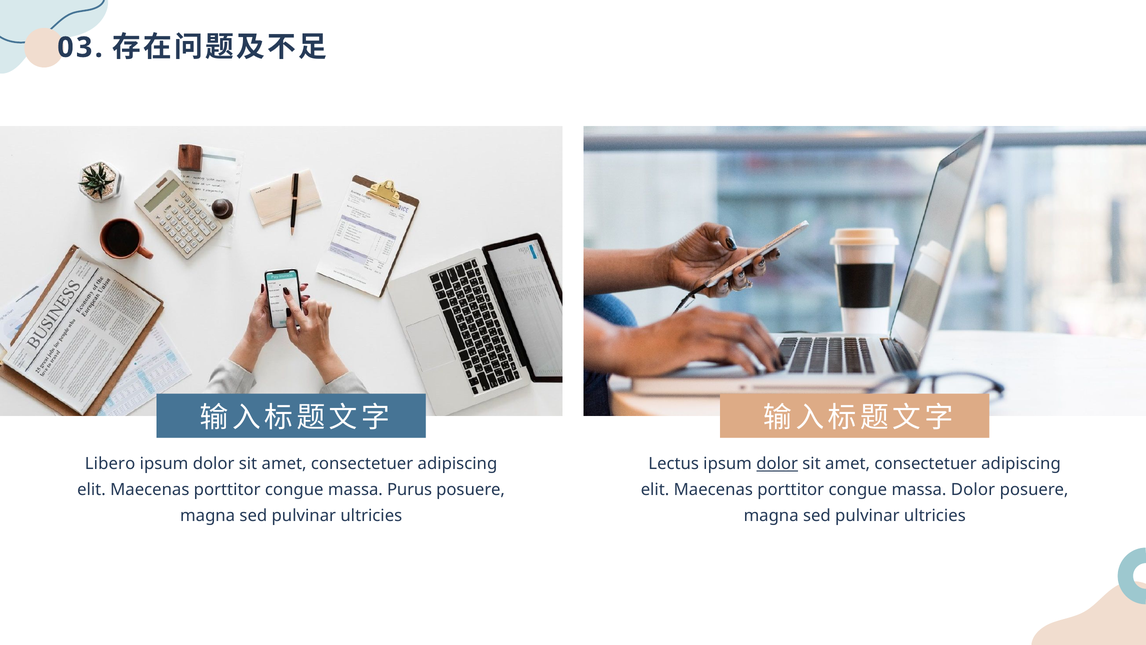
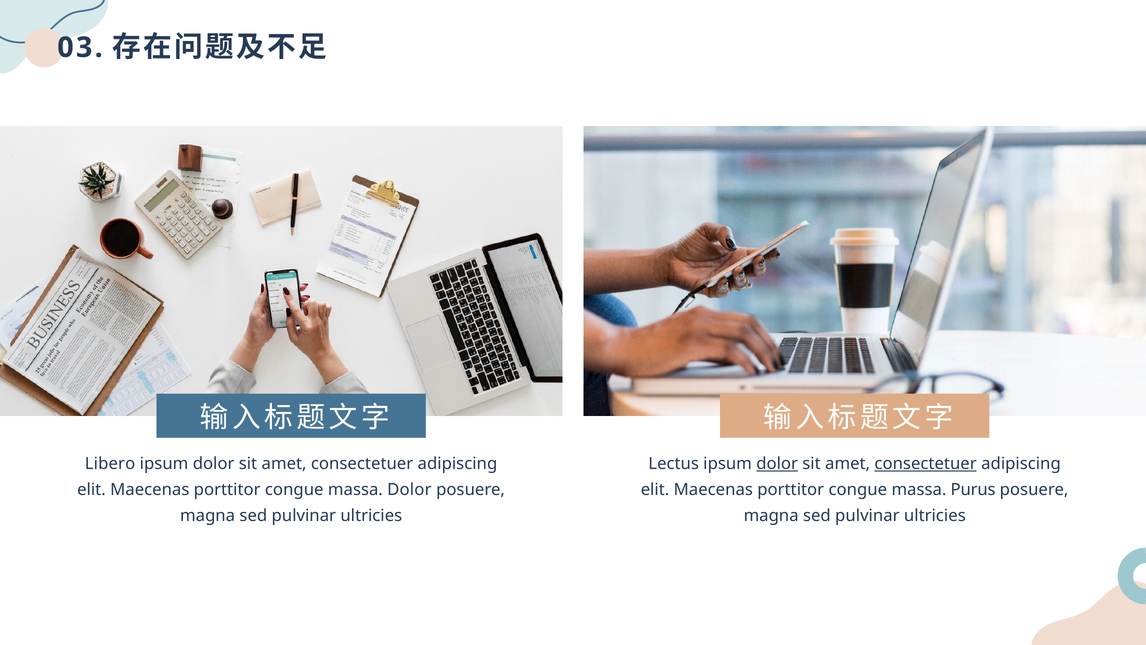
consectetuer at (926, 463) underline: none -> present
massa Purus: Purus -> Dolor
massa Dolor: Dolor -> Purus
